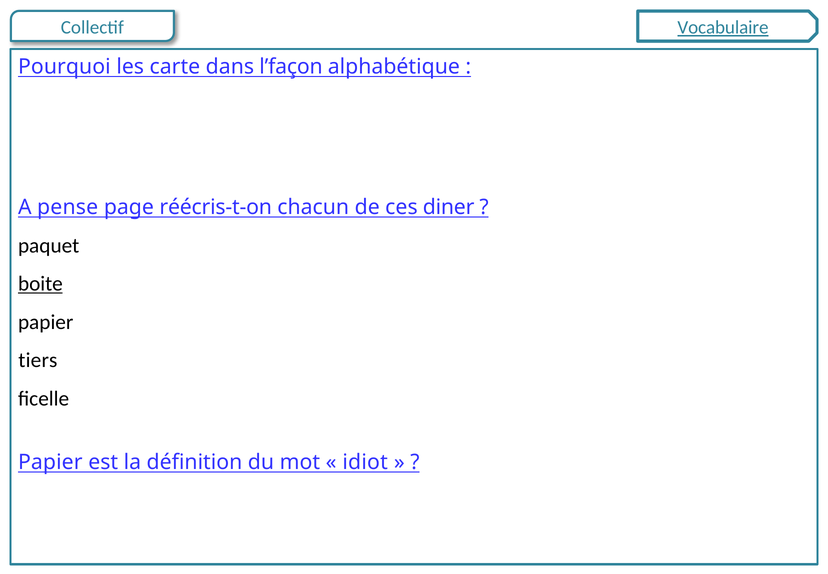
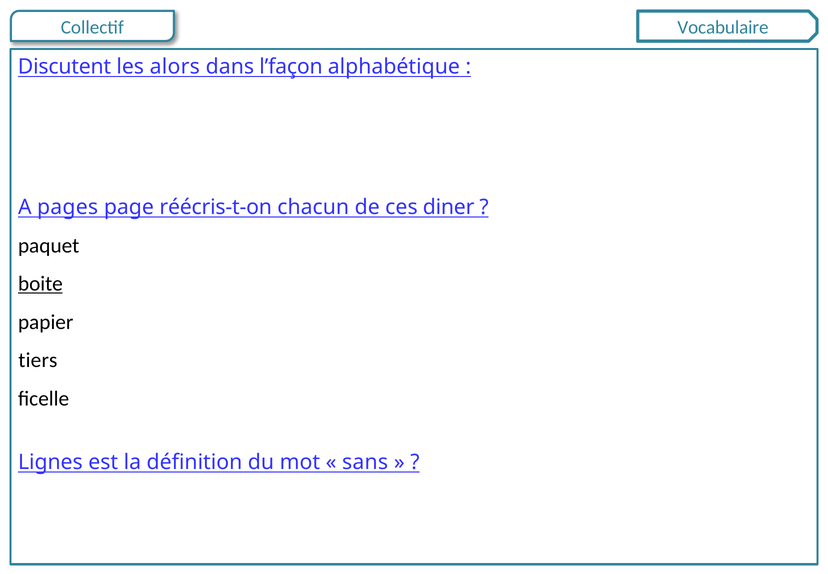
Vocabulaire underline: present -> none
Pourquoi: Pourquoi -> Discutent
carte: carte -> alors
pense: pense -> pages
Papier at (50, 462): Papier -> Lignes
idiot: idiot -> sans
